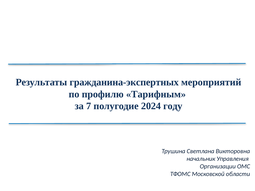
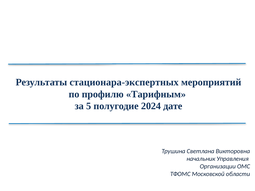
гражданина-экспертных: гражданина-экспертных -> стационара-экспертных
7: 7 -> 5
году: году -> дате
